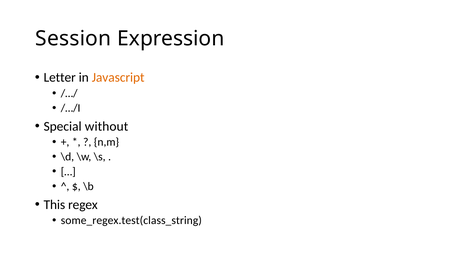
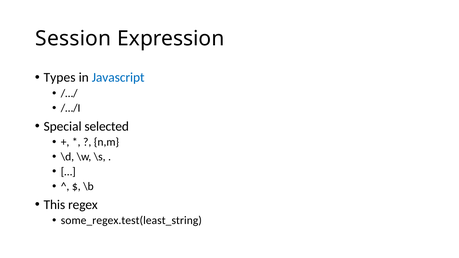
Letter: Letter -> Types
Javascript colour: orange -> blue
without: without -> selected
some_regex.test(class_string: some_regex.test(class_string -> some_regex.test(least_string
